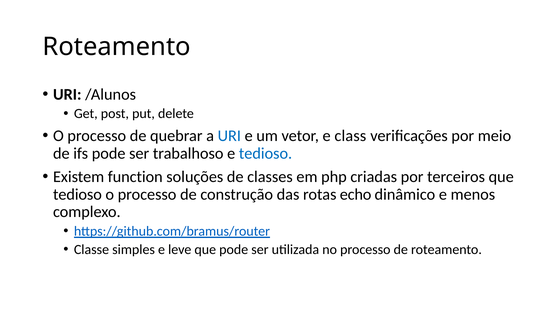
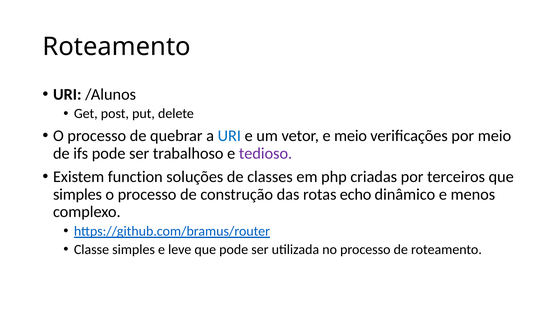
e class: class -> meio
tedioso at (266, 153) colour: blue -> purple
tedioso at (77, 194): tedioso -> simples
